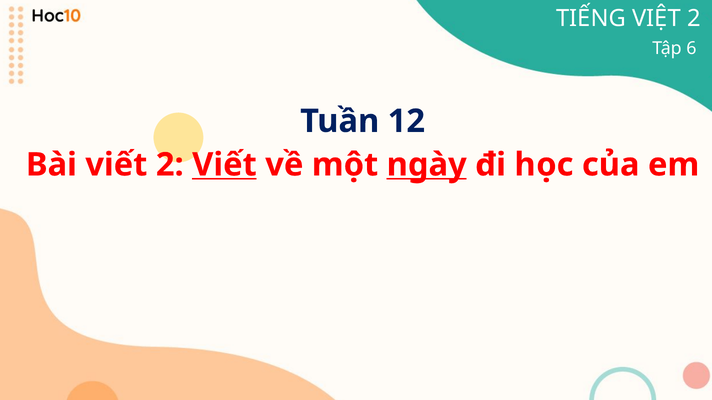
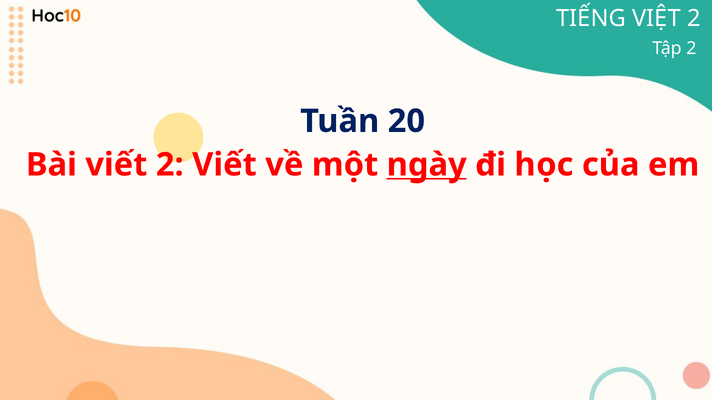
Tập 6: 6 -> 2
12: 12 -> 20
Viết at (224, 165) underline: present -> none
